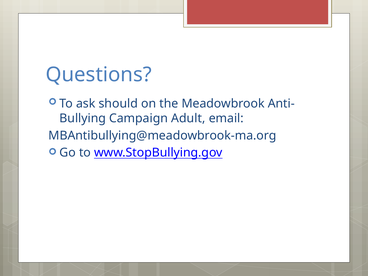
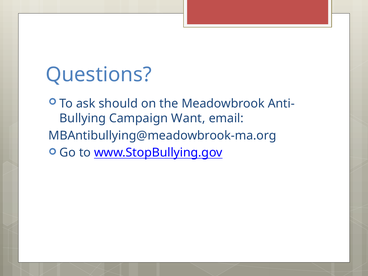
Adult: Adult -> Want
